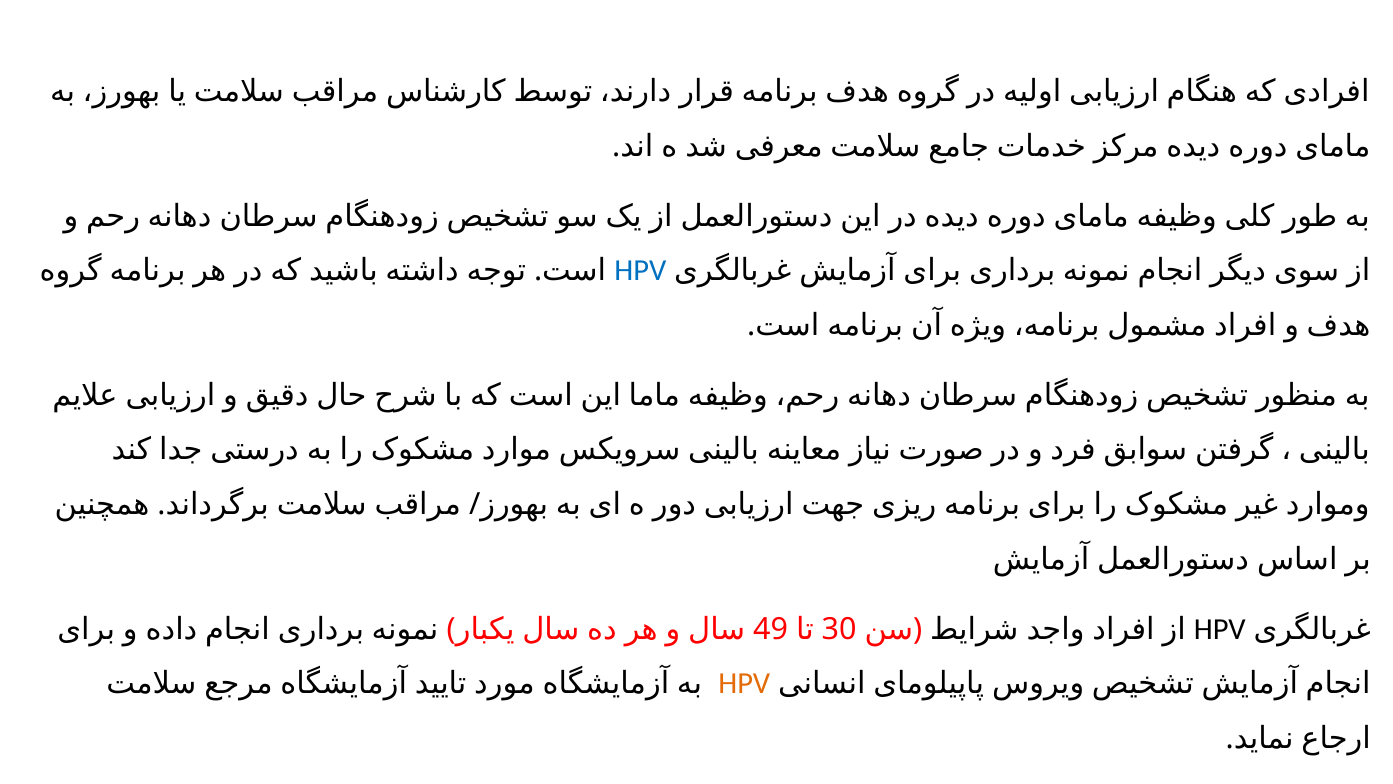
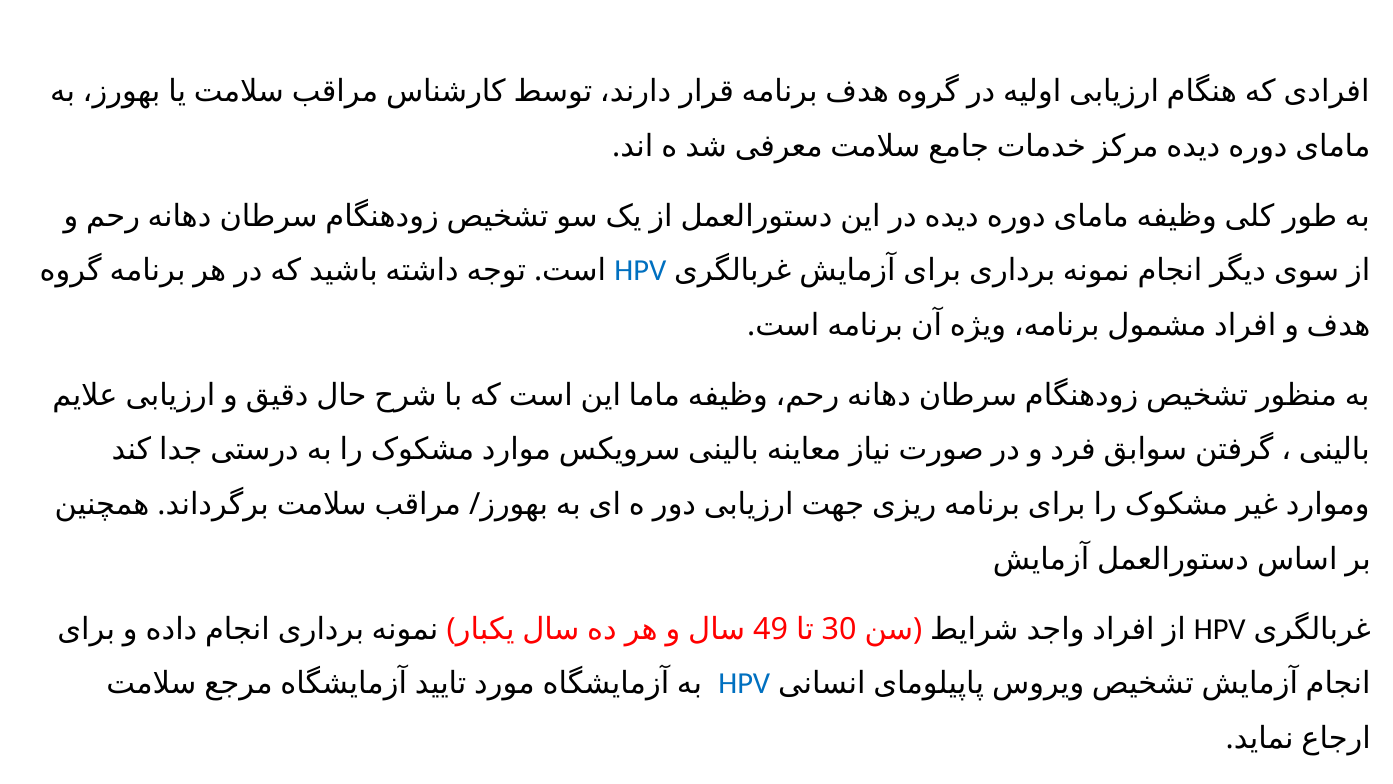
HPV at (744, 684) colour: orange -> blue
